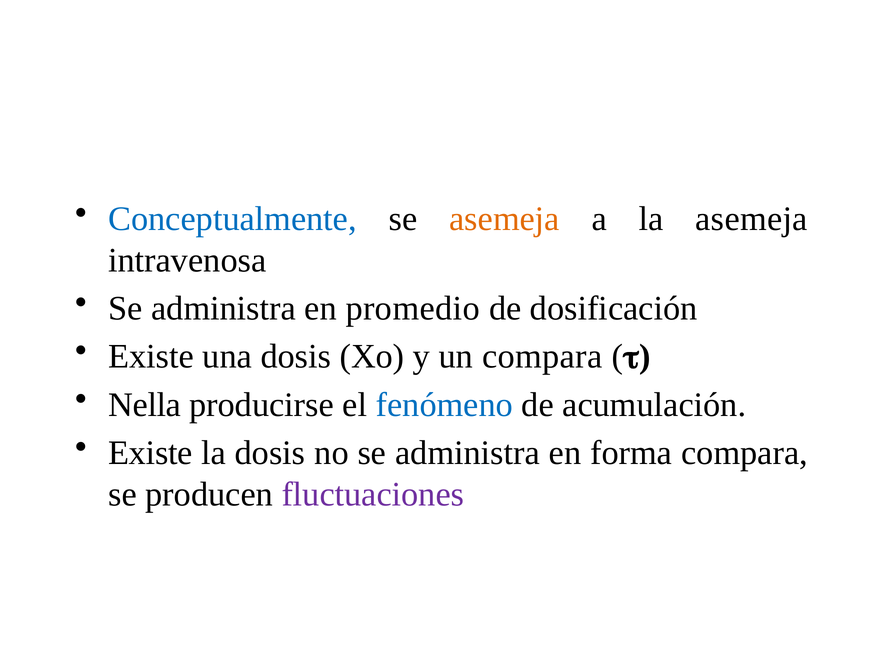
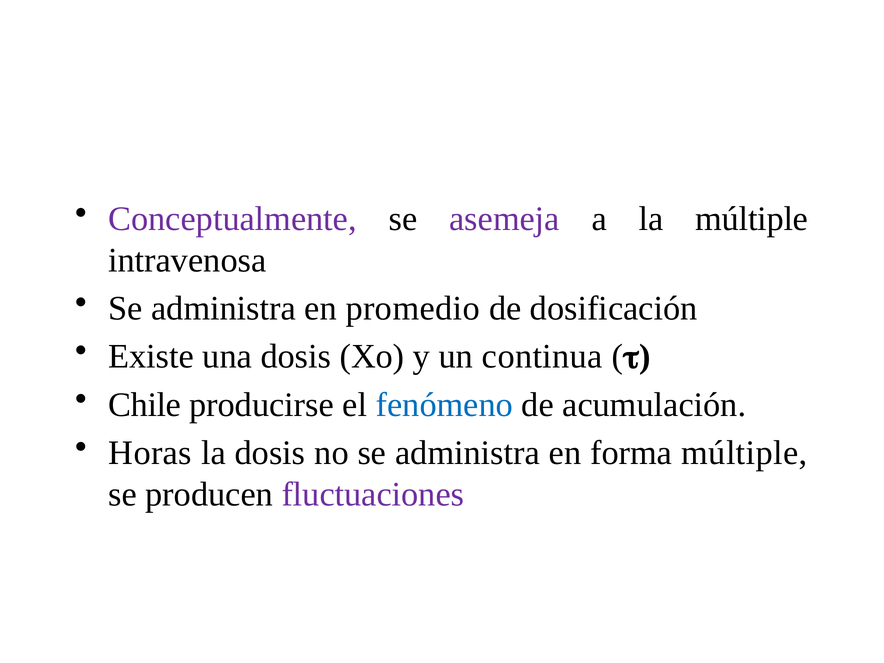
Conceptualmente colour: blue -> purple
asemeja at (504, 219) colour: orange -> purple
la asemeja: asemeja -> múltiple
un compara: compara -> continua
Nella: Nella -> Chile
Existe at (150, 453): Existe -> Horas
forma compara: compara -> múltiple
